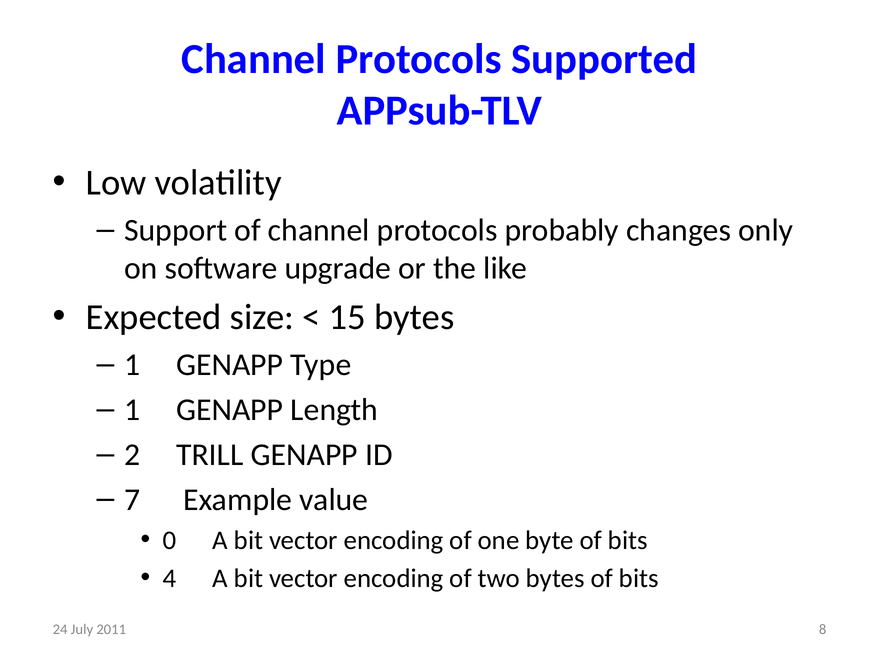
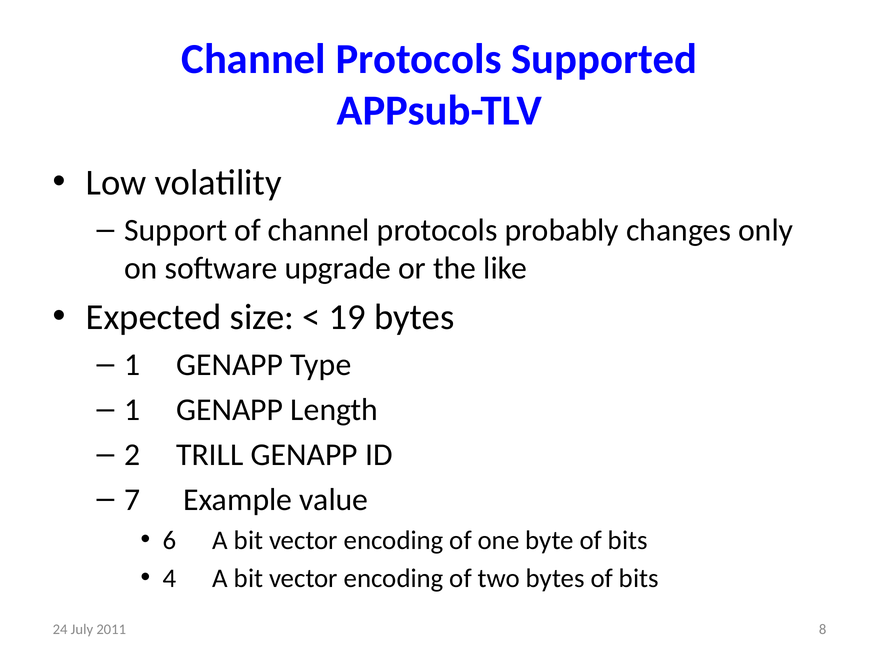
15: 15 -> 19
0: 0 -> 6
